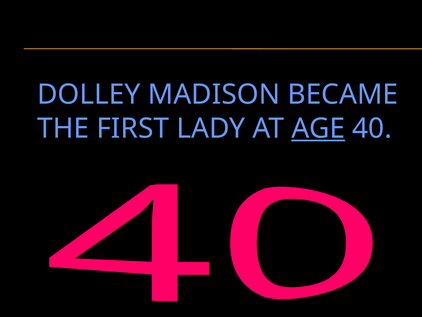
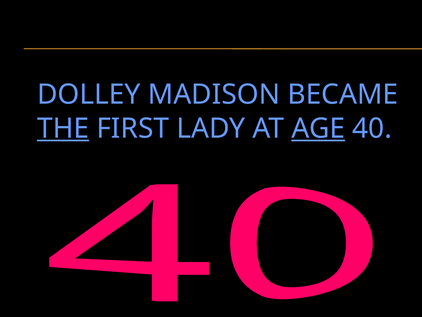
THE underline: none -> present
